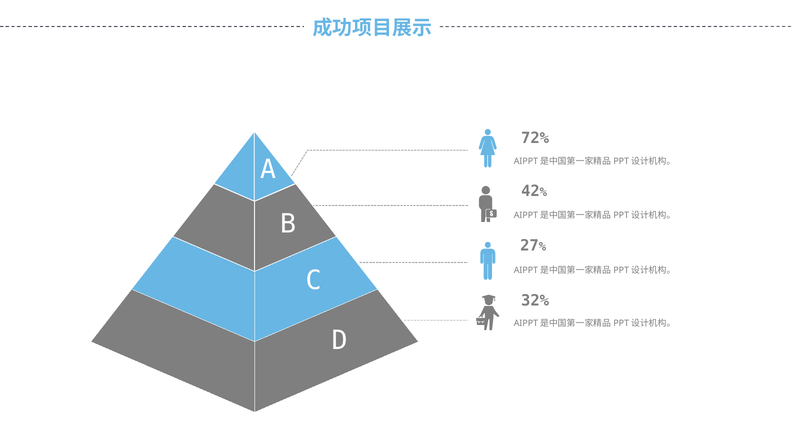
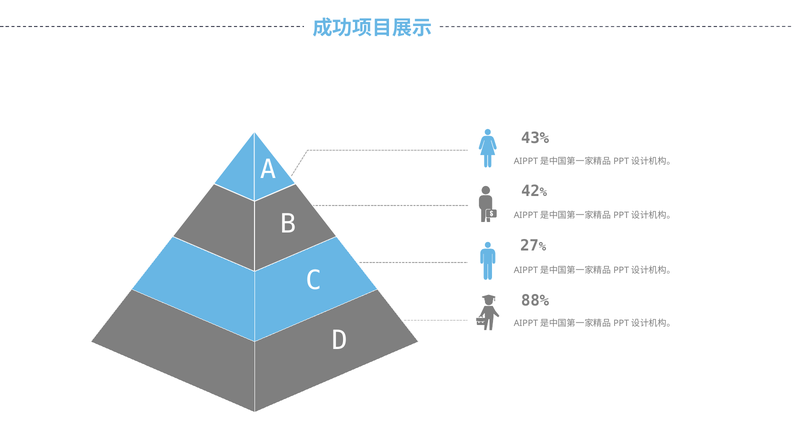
72%: 72% -> 43%
32%: 32% -> 88%
